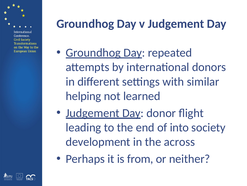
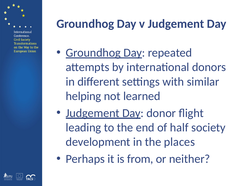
into: into -> half
across: across -> places
